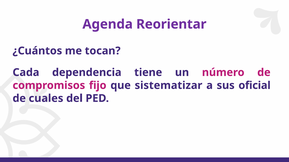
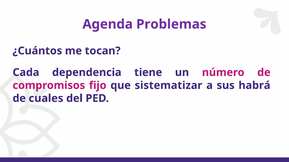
Reorientar: Reorientar -> Problemas
oficial: oficial -> habrá
